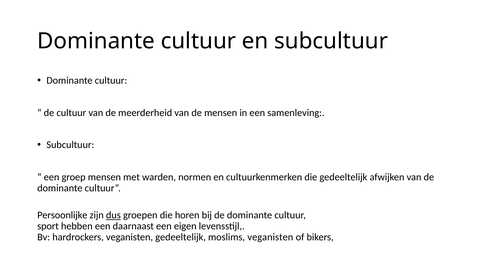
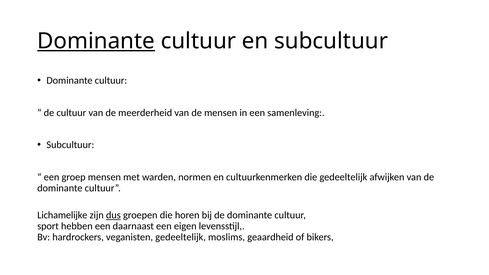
Dominante at (96, 41) underline: none -> present
Persoonlijke: Persoonlijke -> Lichamelijke
moslims veganisten: veganisten -> geaardheid
